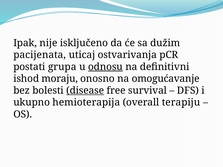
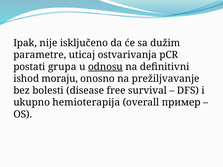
pacijenata: pacijenata -> parametre
omogućavanje: omogućavanje -> prežiljvavanje
disease underline: present -> none
terapiju: terapiju -> пример
